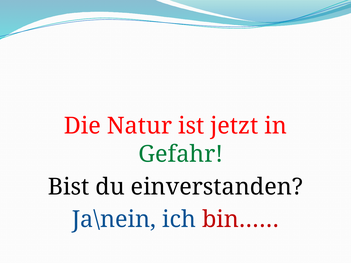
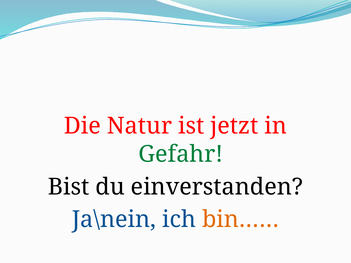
bin…… colour: red -> orange
